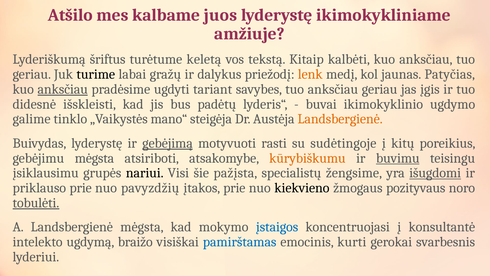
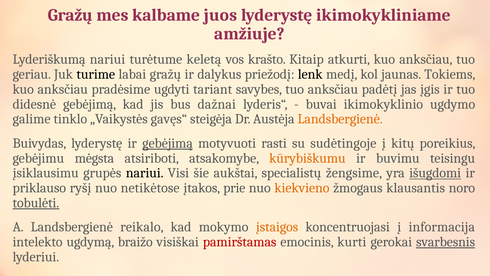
Atšilo at (70, 15): Atšilo -> Gražų
Lyderiškumą šriftus: šriftus -> nariui
tekstą: tekstą -> krašto
kalbėti: kalbėti -> atkurti
lenk colour: orange -> black
Patyčias: Patyčias -> Tokiems
anksčiau at (63, 89) underline: present -> none
anksčiau geriau: geriau -> padėtį
didesnė išskleisti: išskleisti -> gebėjimą
padėtų: padėtų -> dažnai
mano“: mano“ -> gavęs“
buvimu underline: present -> none
pažįsta: pažįsta -> aukštai
priklauso prie: prie -> ryšį
pavyzdžių: pavyzdžių -> netikėtose
kiekvieno colour: black -> orange
pozityvaus: pozityvaus -> klausantis
Landsbergienė mėgsta: mėgsta -> reikalo
įstaigos colour: blue -> orange
konsultantė: konsultantė -> informacija
pamirštamas colour: blue -> red
svarbesnis underline: none -> present
